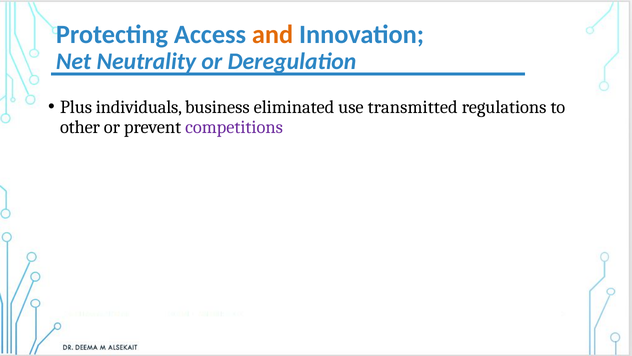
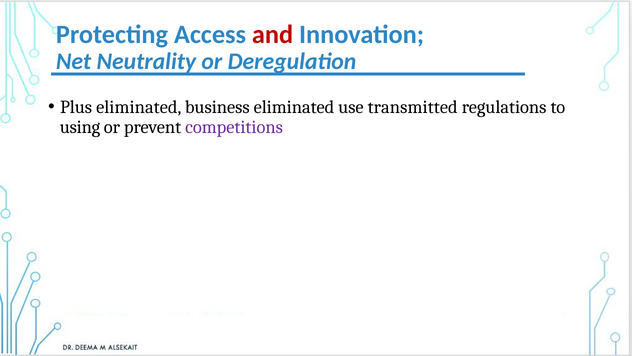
and colour: orange -> red
Plus individuals: individuals -> eliminated
other: other -> using
